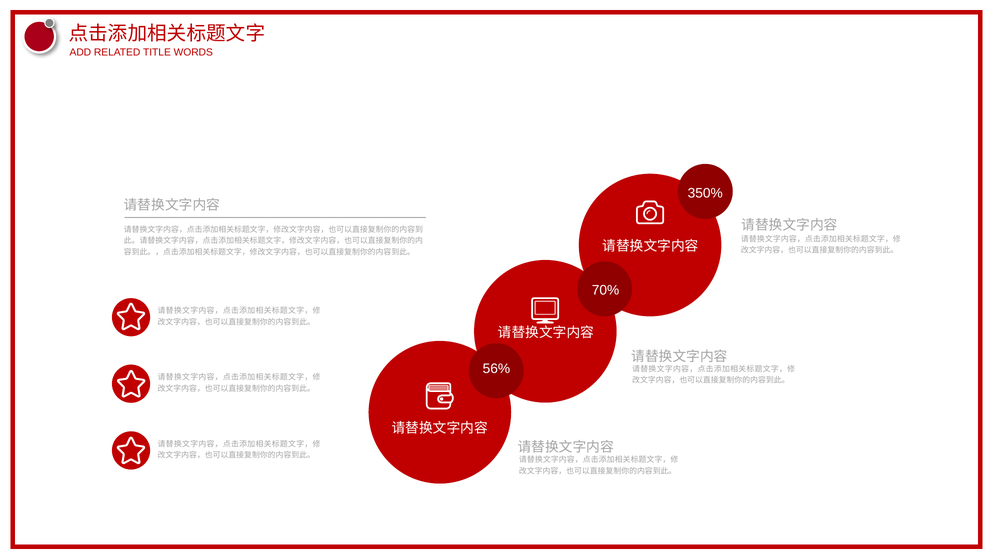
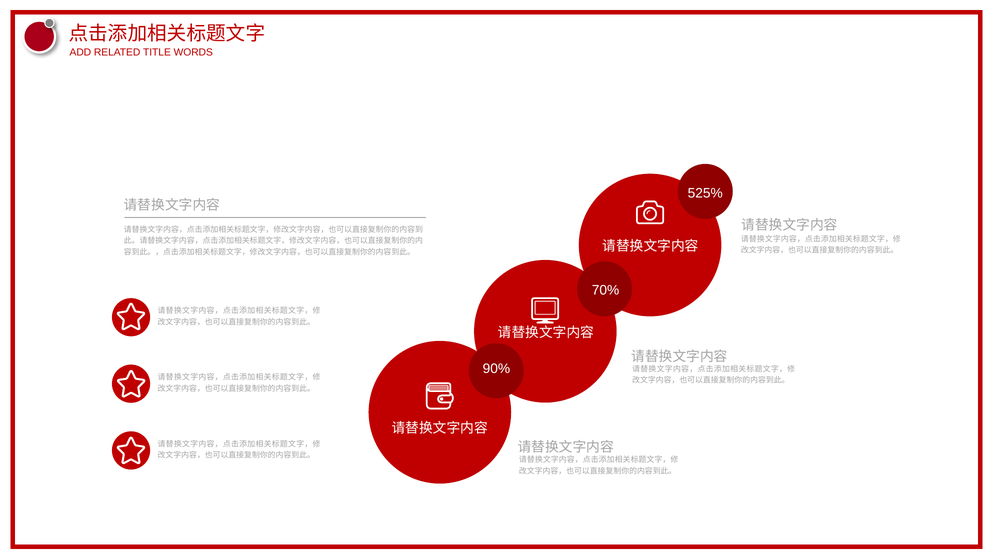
350%: 350% -> 525%
56%: 56% -> 90%
